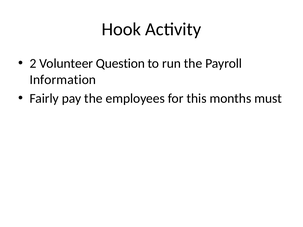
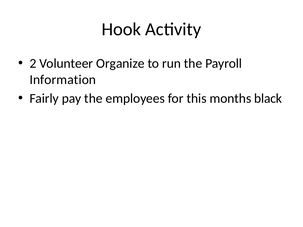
Question: Question -> Organize
must: must -> black
